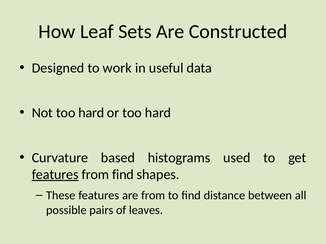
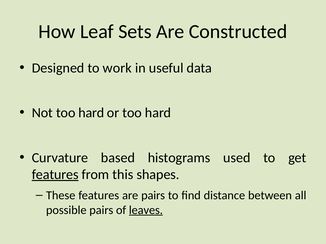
from find: find -> this
are from: from -> pairs
leaves underline: none -> present
